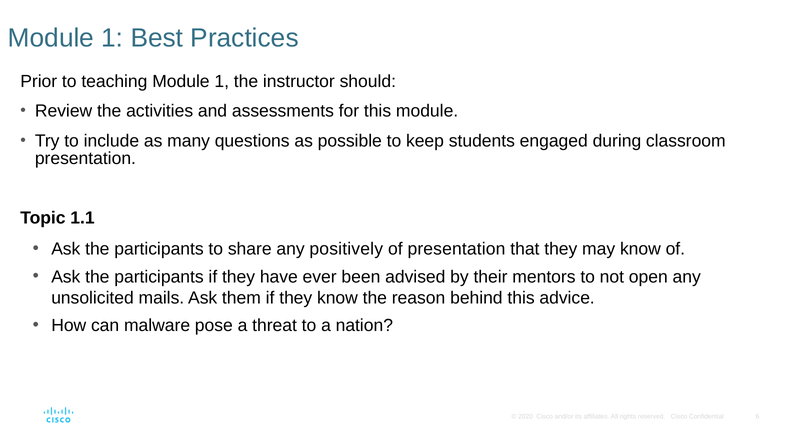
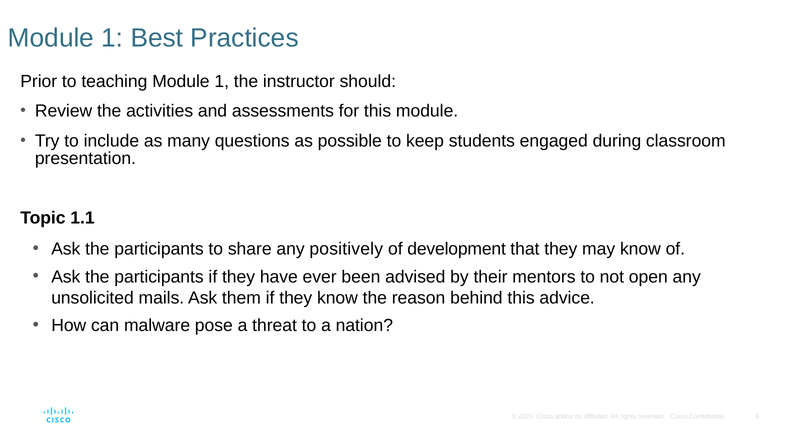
of presentation: presentation -> development
